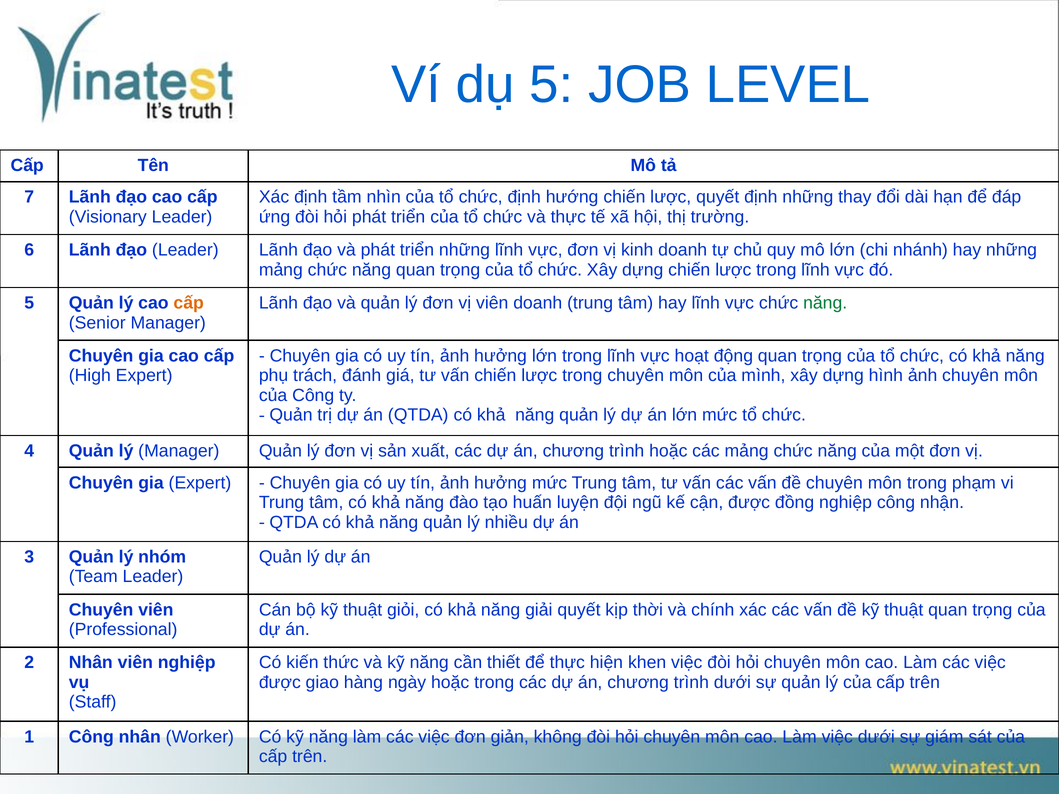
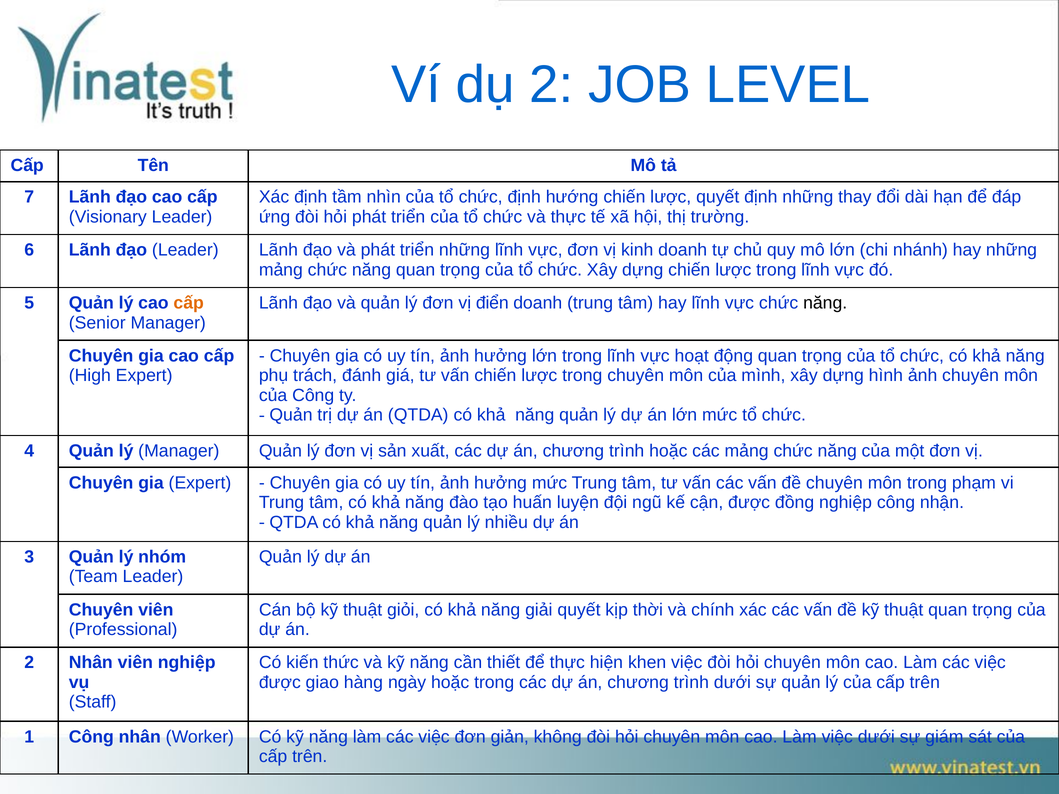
dụ 5: 5 -> 2
vị viên: viên -> điển
năng at (825, 303) colour: green -> black
